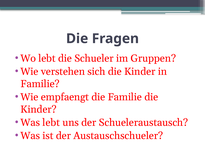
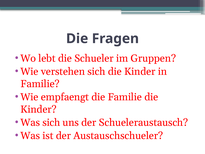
Was lebt: lebt -> sich
